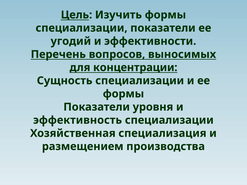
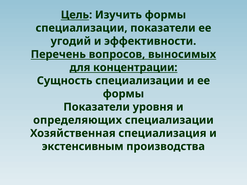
эффективность: эффективность -> определяющих
размещением: размещением -> экстенсивным
